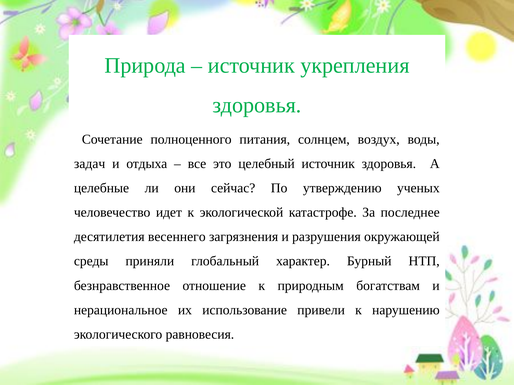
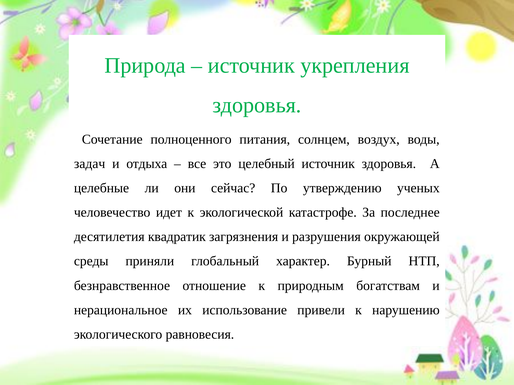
весеннего: весеннего -> квадратик
